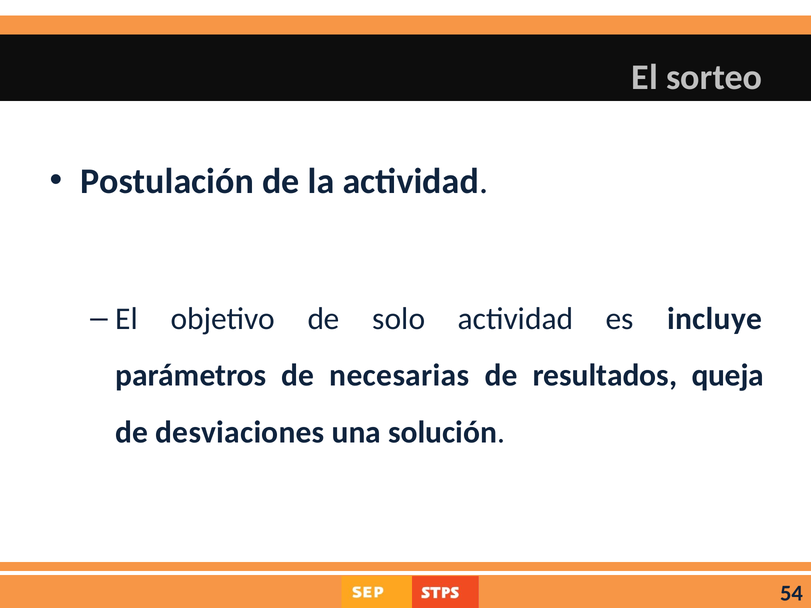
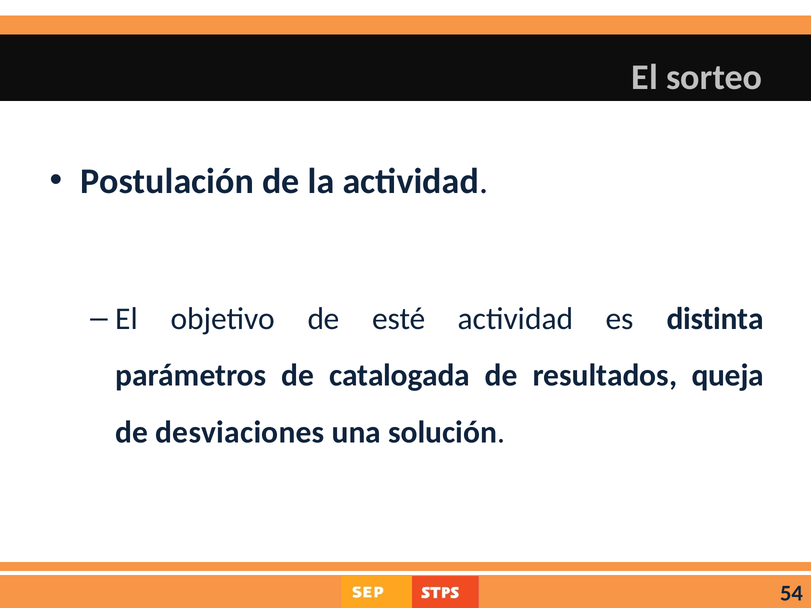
solo: solo -> esté
incluye: incluye -> distinta
necesarias: necesarias -> catalogada
